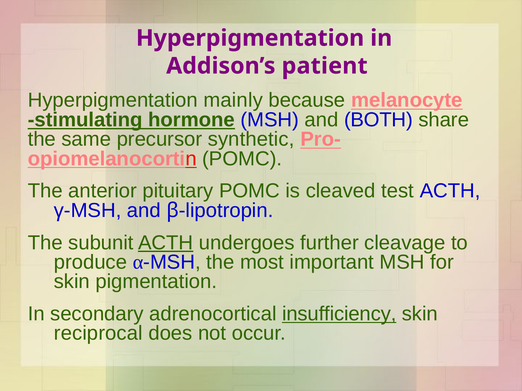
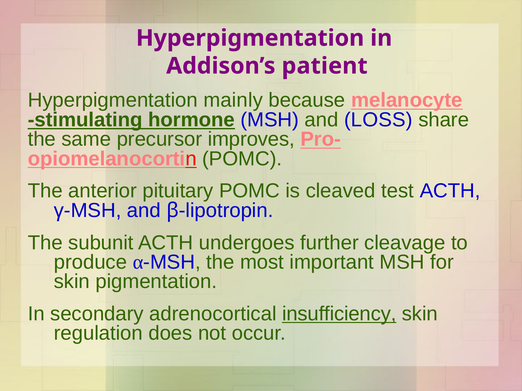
BOTH: BOTH -> LOSS
synthetic: synthetic -> improves
ACTH at (166, 243) underline: present -> none
reciprocal: reciprocal -> regulation
